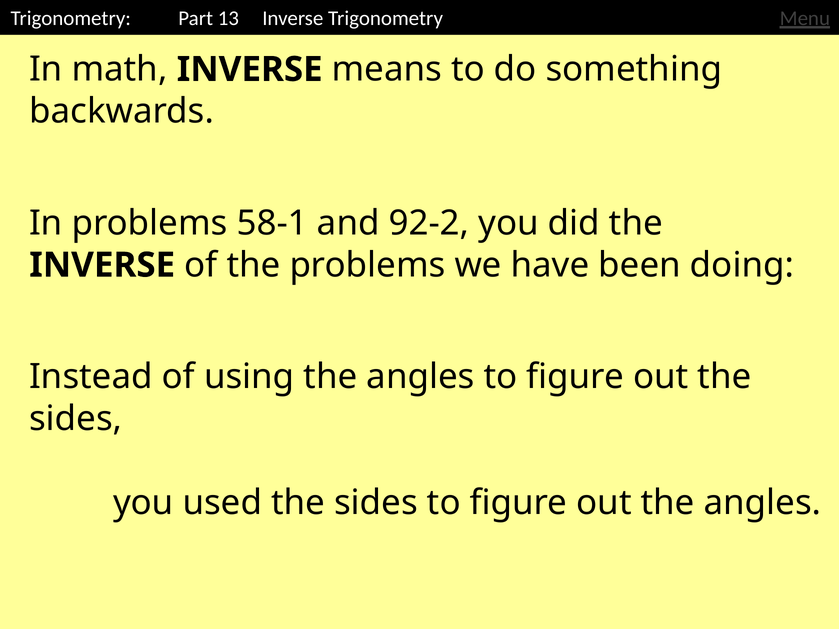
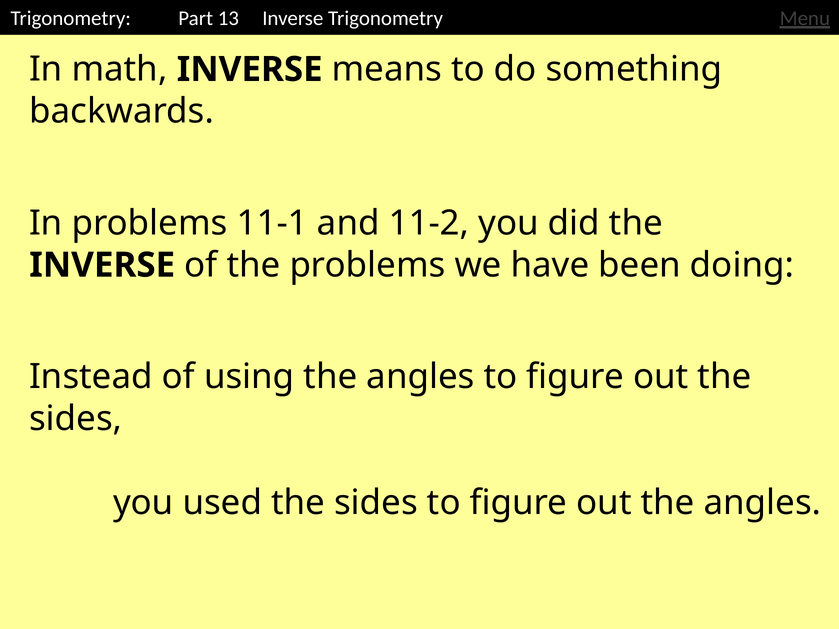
58-1: 58-1 -> 11-1
92-2: 92-2 -> 11-2
